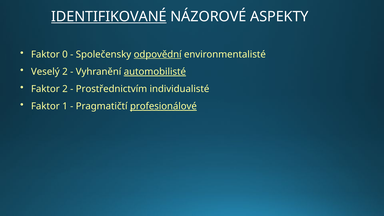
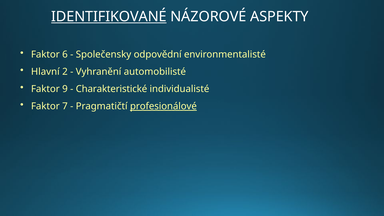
0: 0 -> 6
odpovědní underline: present -> none
Veselý: Veselý -> Hlavní
automobilisté underline: present -> none
Faktor 2: 2 -> 9
Prostřednictvím: Prostřednictvím -> Charakteristické
1: 1 -> 7
